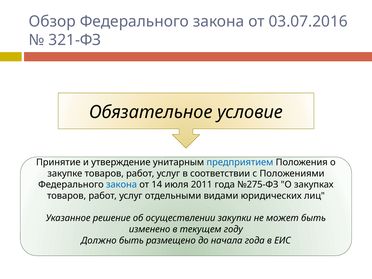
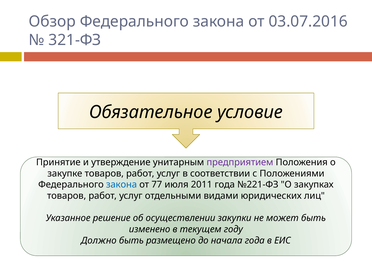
предприятием colour: blue -> purple
14: 14 -> 77
№275-ФЗ: №275-ФЗ -> №221-ФЗ
